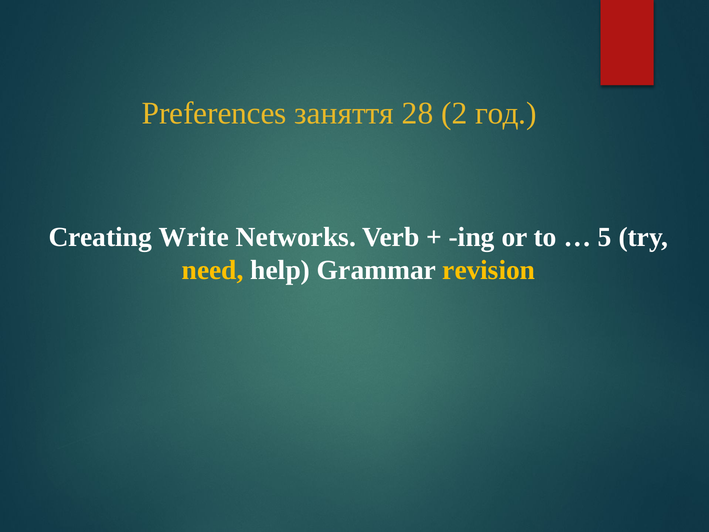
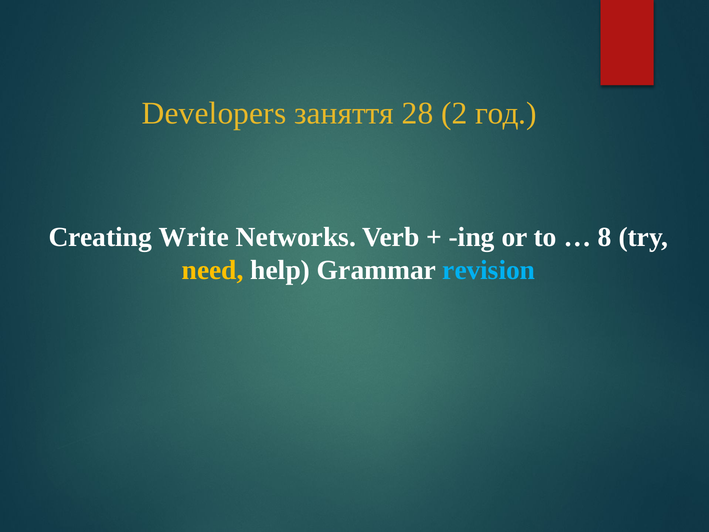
Preferences: Preferences -> Developers
5: 5 -> 8
revision colour: yellow -> light blue
